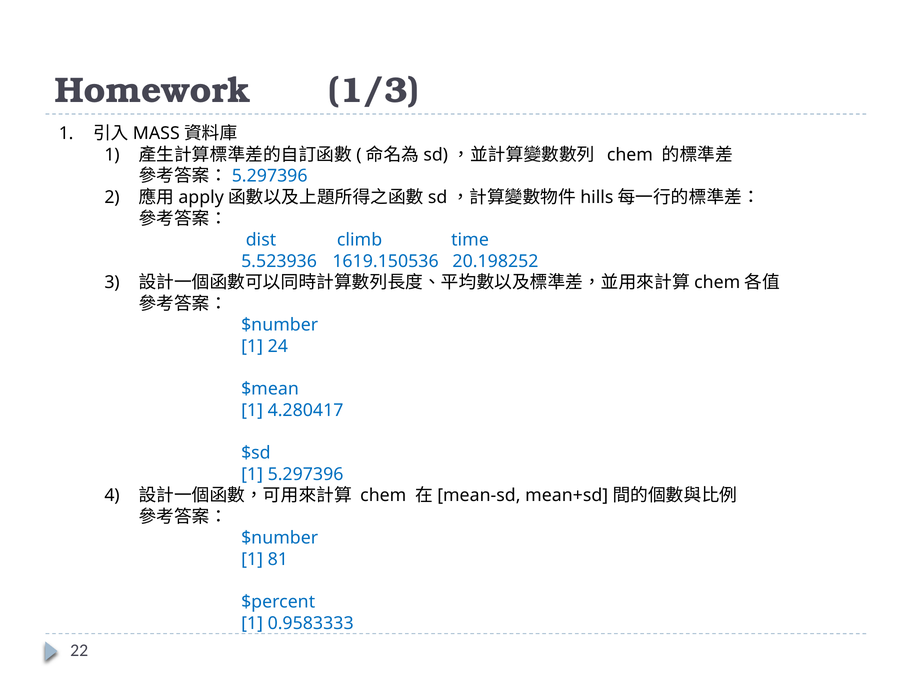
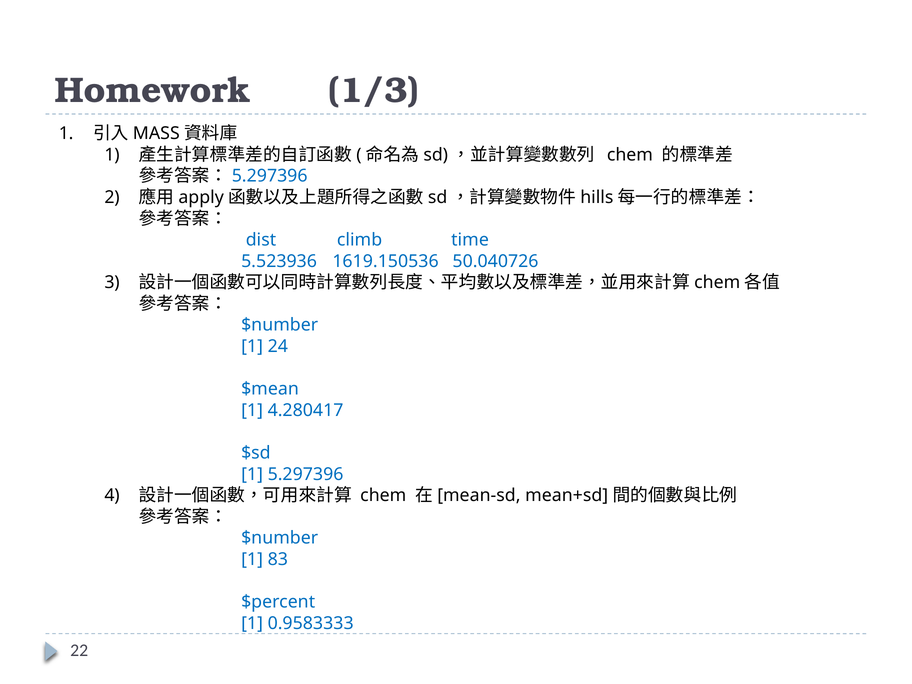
20.198252: 20.198252 -> 50.040726
81: 81 -> 83
